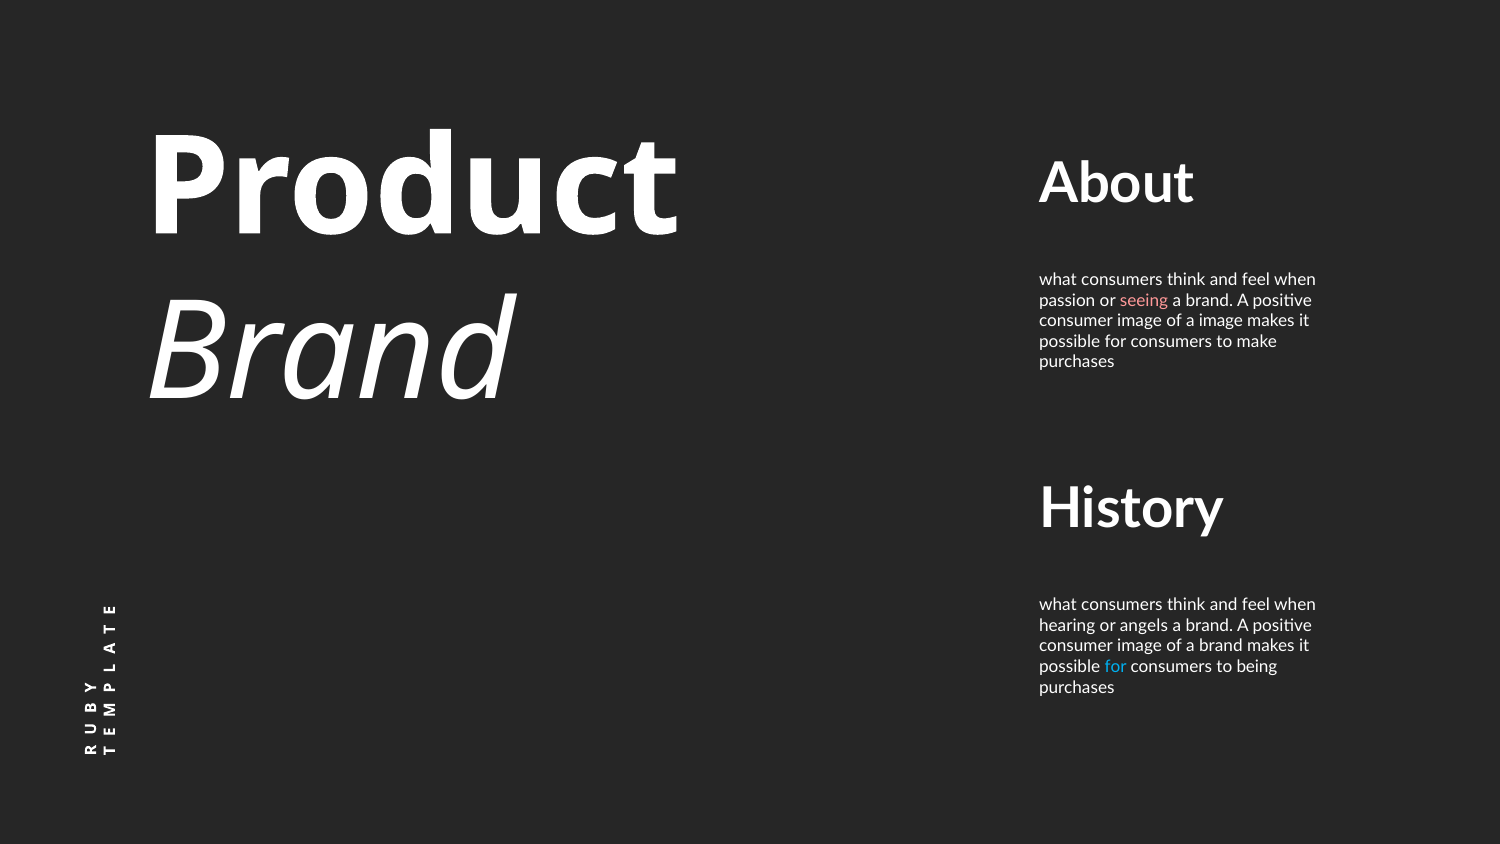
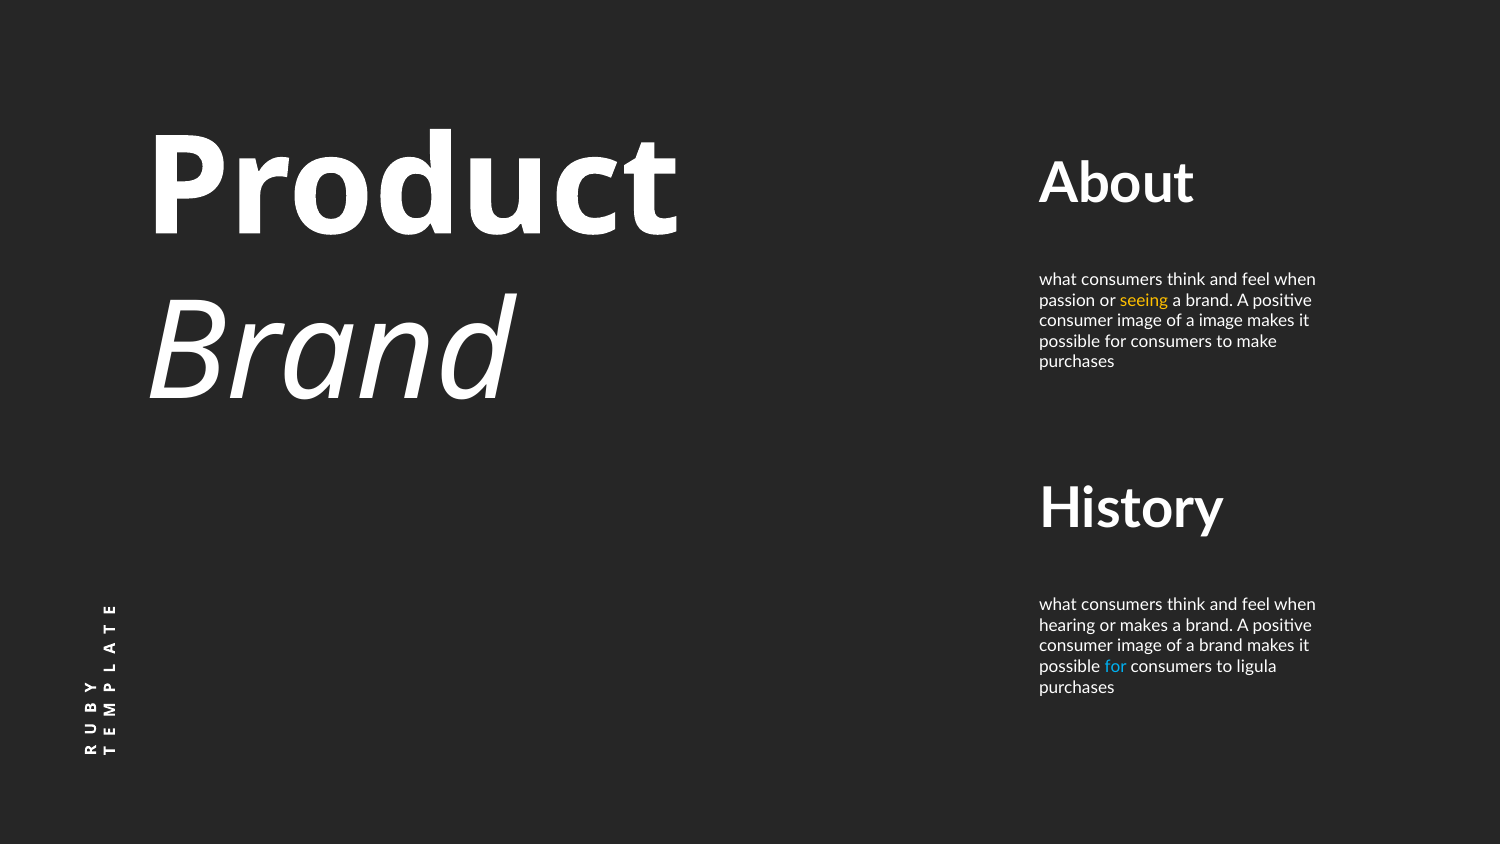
seeing colour: pink -> yellow
or angels: angels -> makes
being: being -> ligula
